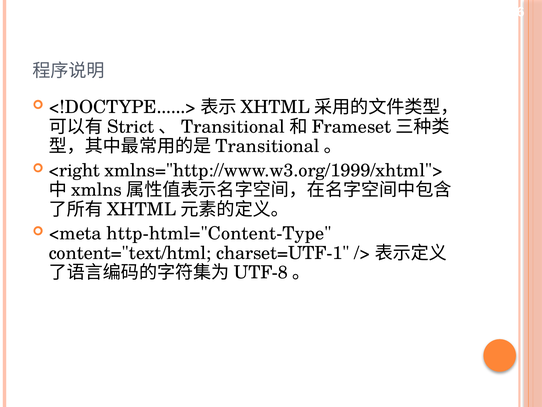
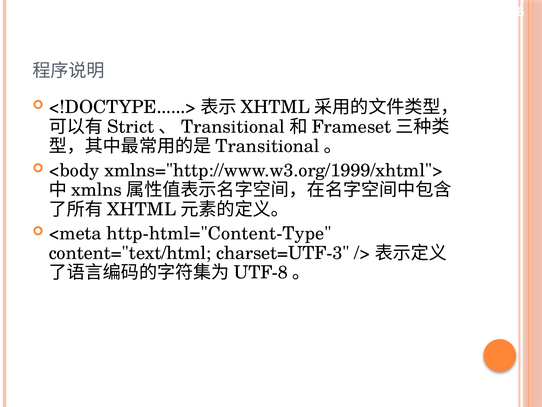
<right: <right -> <body
charset=UTF-1: charset=UTF-1 -> charset=UTF-3
